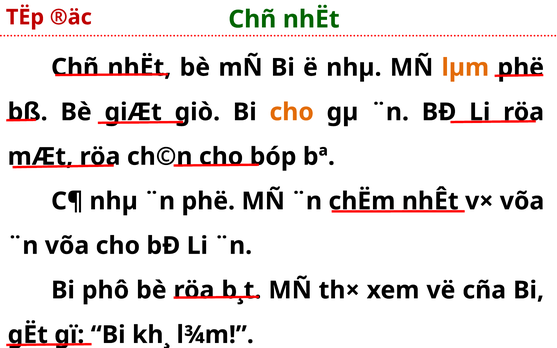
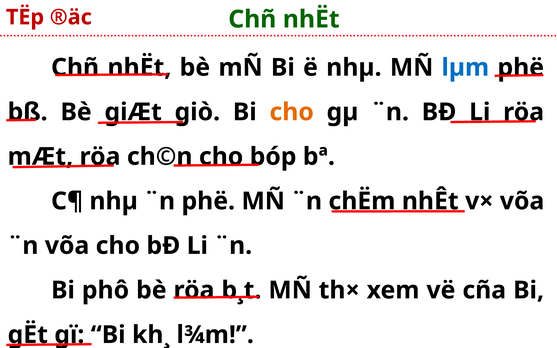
lµm colour: orange -> blue
